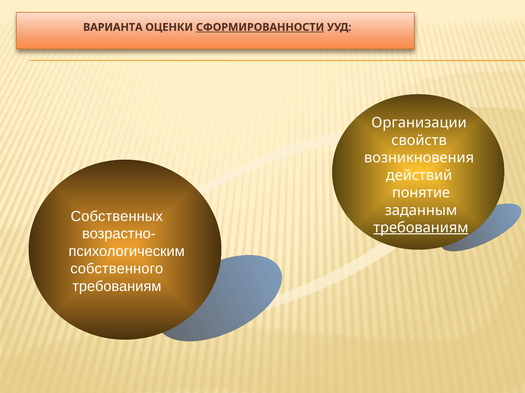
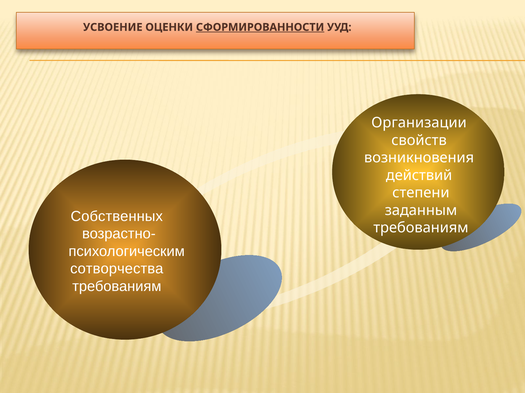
ВАРИАНТА: ВАРИАНТА -> УСВОЕНИЕ
понятие: понятие -> степени
требованиям at (421, 228) underline: present -> none
собственного: собственного -> сотворчества
